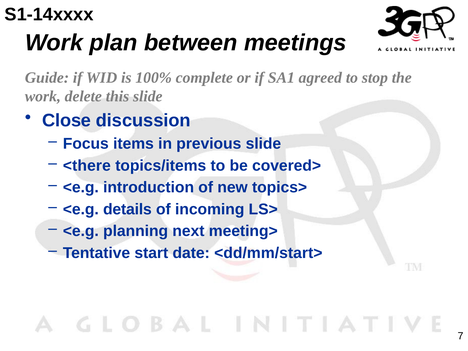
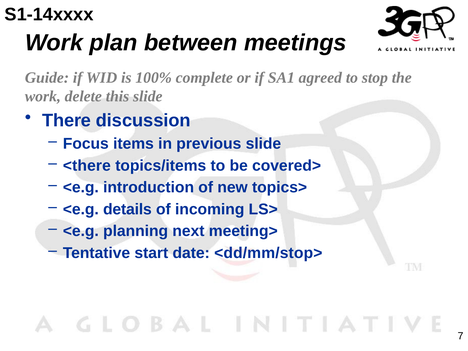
Close: Close -> There
<dd/mm/start>: <dd/mm/start> -> <dd/mm/stop>
